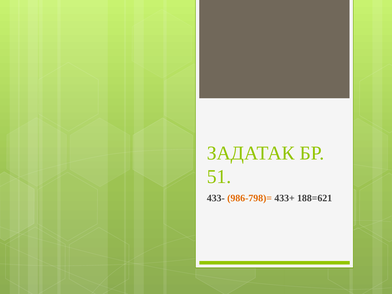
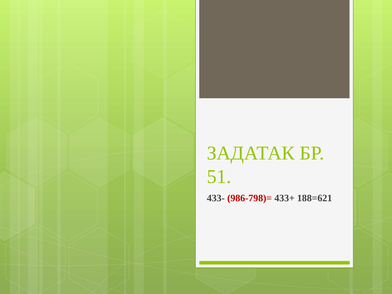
986-798)= colour: orange -> red
